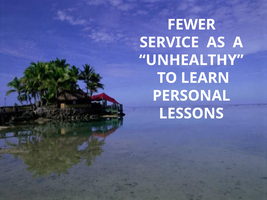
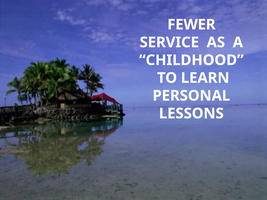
UNHEALTHY: UNHEALTHY -> CHILDHOOD
